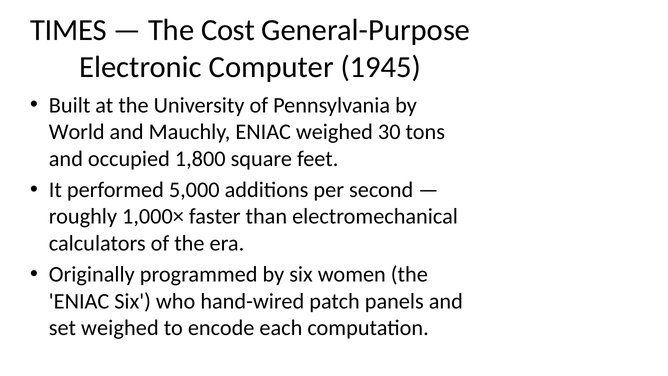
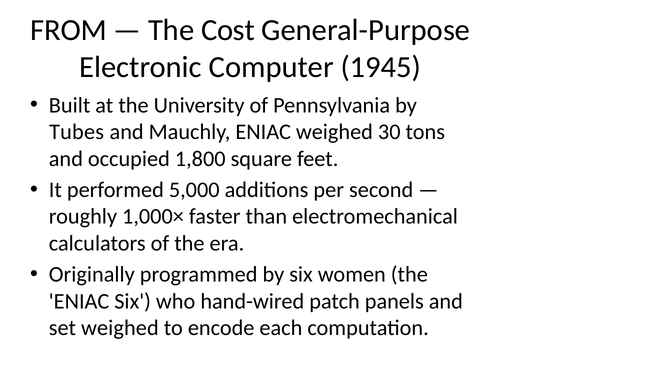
TIMES: TIMES -> FROM
World: World -> Tubes
